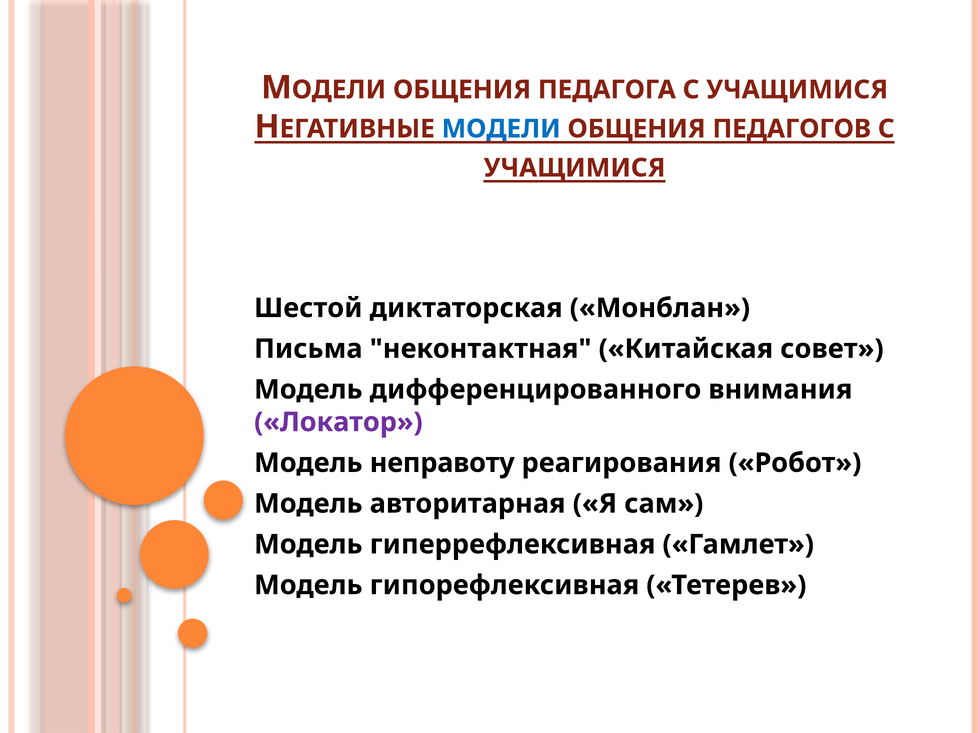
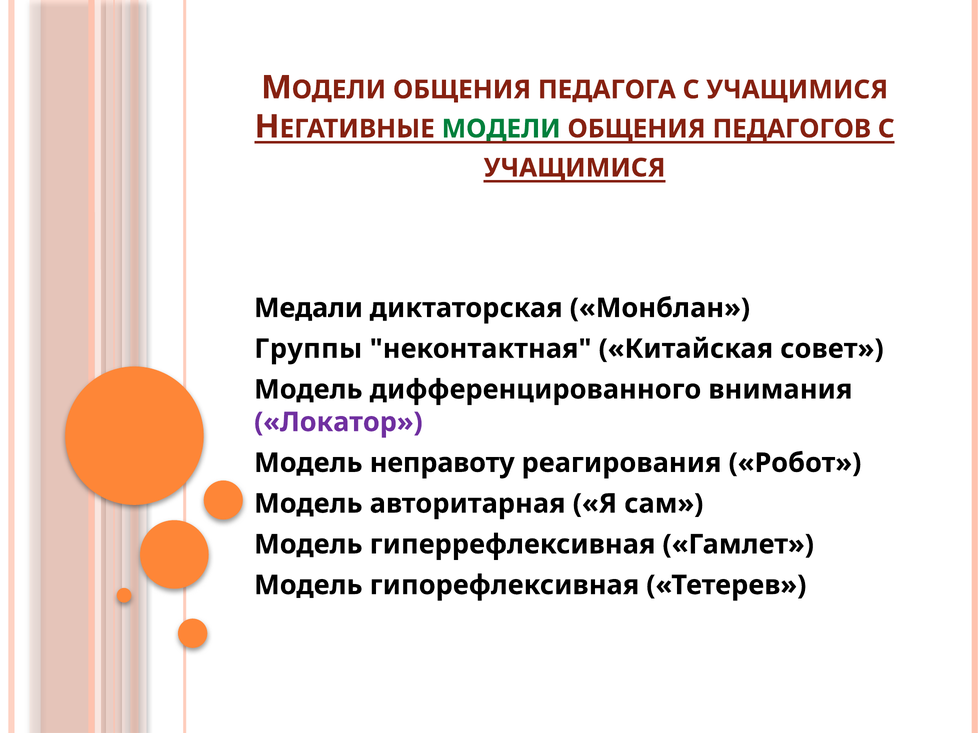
МОДЕЛИ colour: blue -> green
Шестой: Шестой -> Медали
Письма: Письма -> Группы
